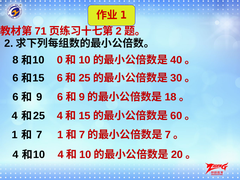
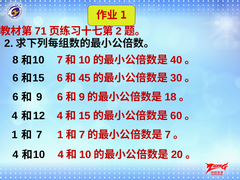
10 0: 0 -> 7
25 at (85, 78): 25 -> 45
4 25: 25 -> 12
